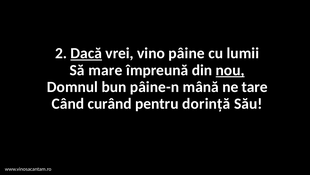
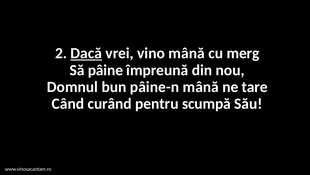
vino pâine: pâine -> mână
lumii: lumii -> merg
mare: mare -> pâine
nou underline: present -> none
dorință: dorință -> scumpă
